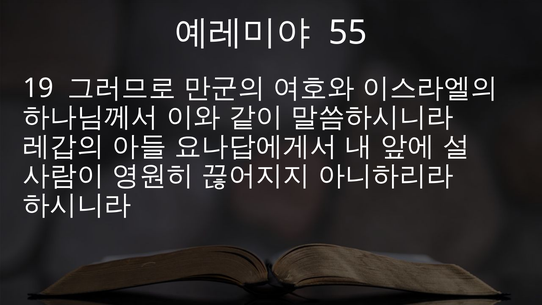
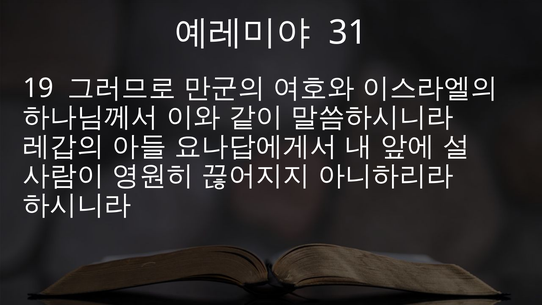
55: 55 -> 31
